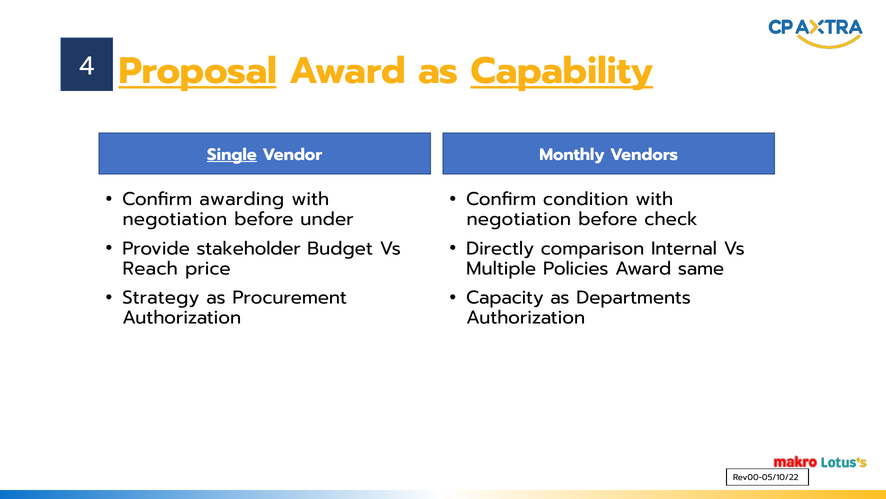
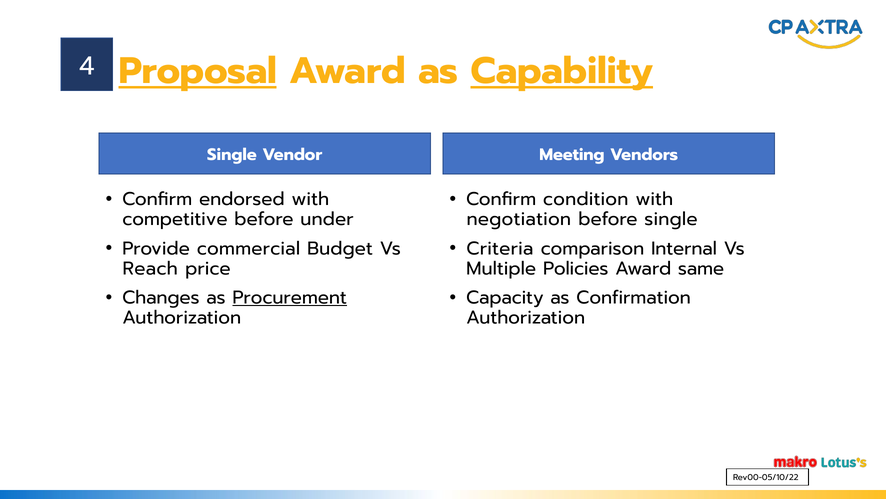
Single at (232, 154) underline: present -> none
Monthly: Monthly -> Meeting
awarding: awarding -> endorsed
negotiation at (175, 219): negotiation -> competitive
before check: check -> single
stakeholder: stakeholder -> commercial
Directly: Directly -> Criteria
Strategy: Strategy -> Changes
Procurement underline: none -> present
Departments: Departments -> Confirmation
